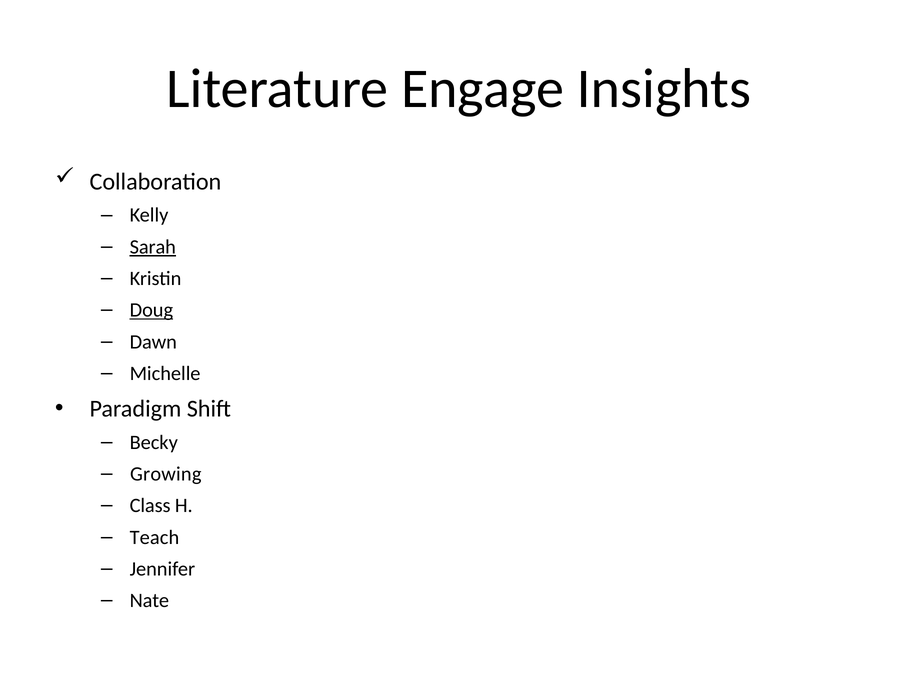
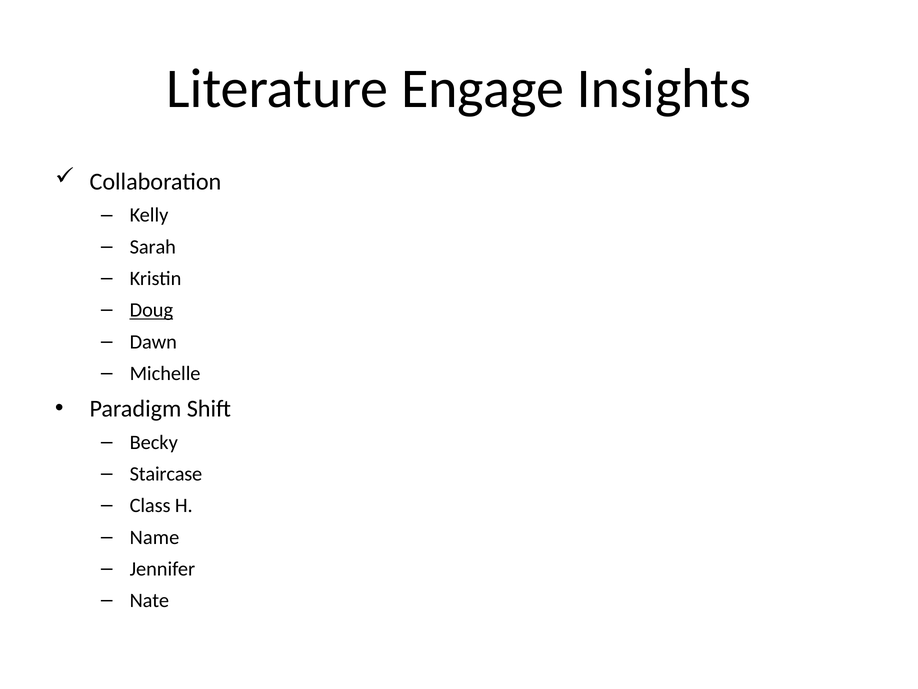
Sarah underline: present -> none
Growing: Growing -> Staircase
Teach: Teach -> Name
